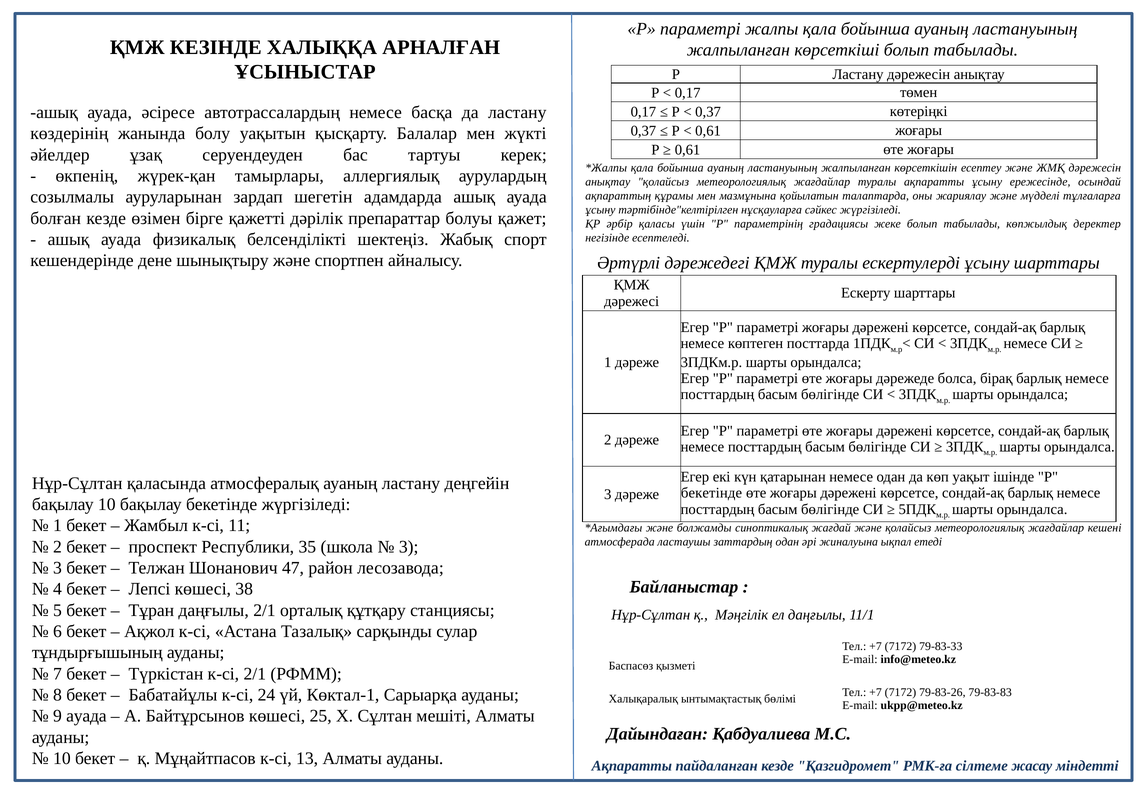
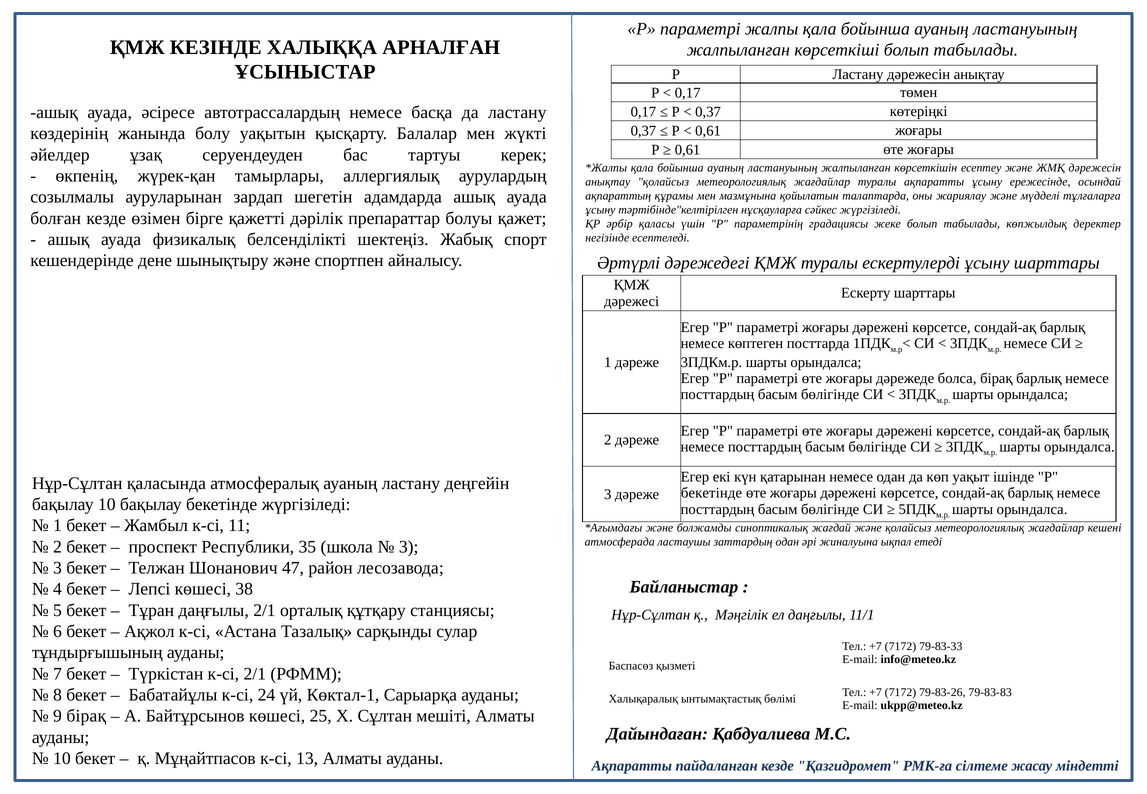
9 ауада: ауада -> бірақ
